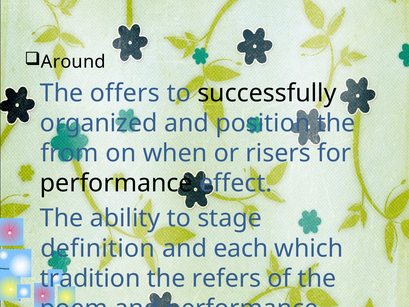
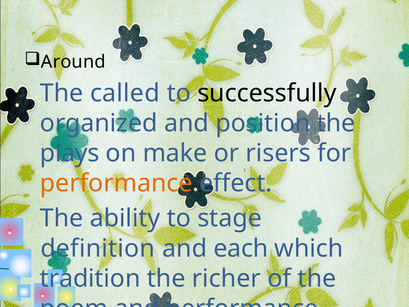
offers: offers -> called
from: from -> plays
when: when -> make
performance at (116, 183) colour: black -> orange
refers: refers -> richer
